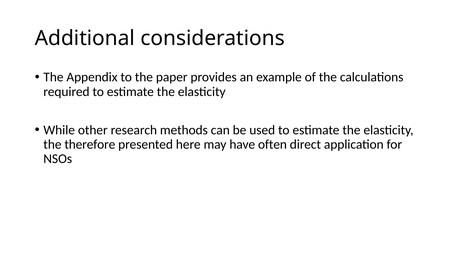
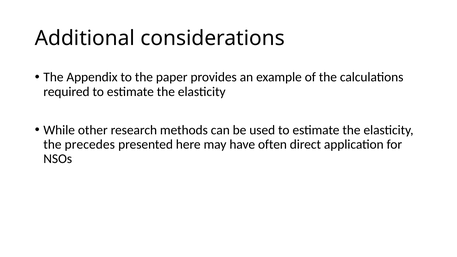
therefore: therefore -> precedes
